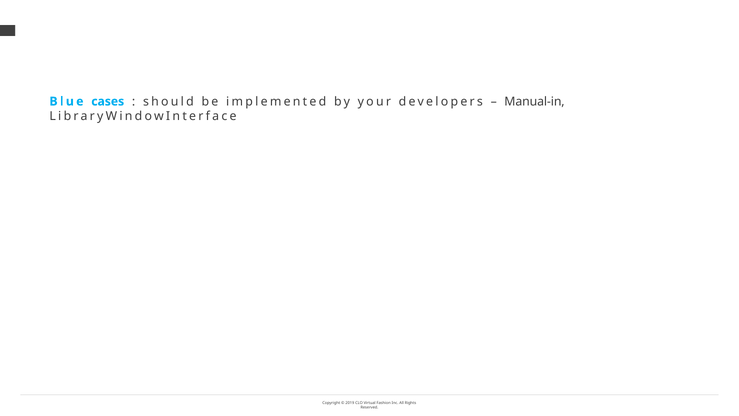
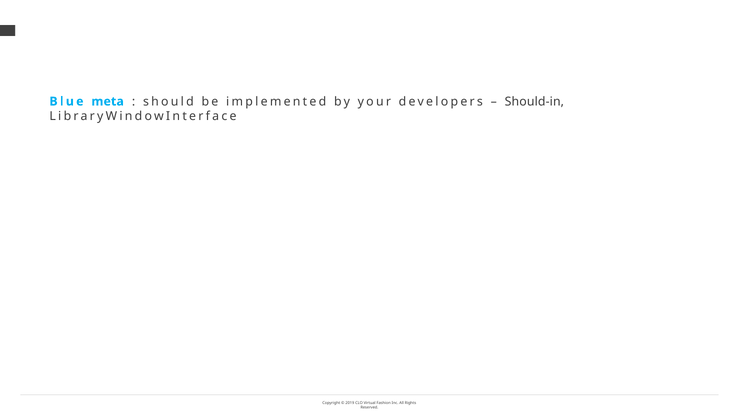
cases: cases -> meta
Manual-in: Manual-in -> Should-in
